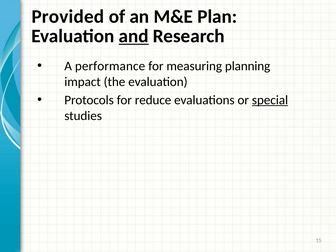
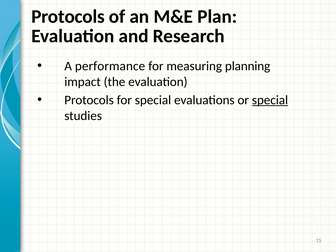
Provided at (68, 17): Provided -> Protocols
and underline: present -> none
for reduce: reduce -> special
